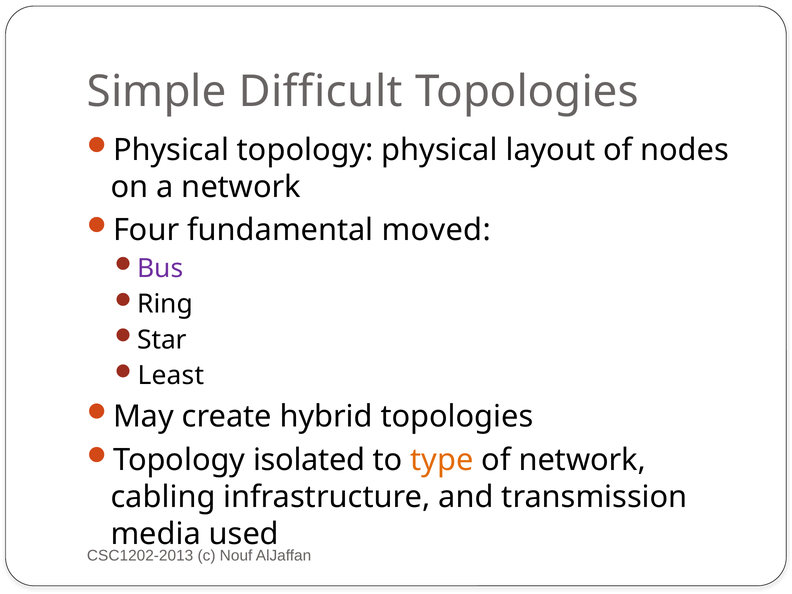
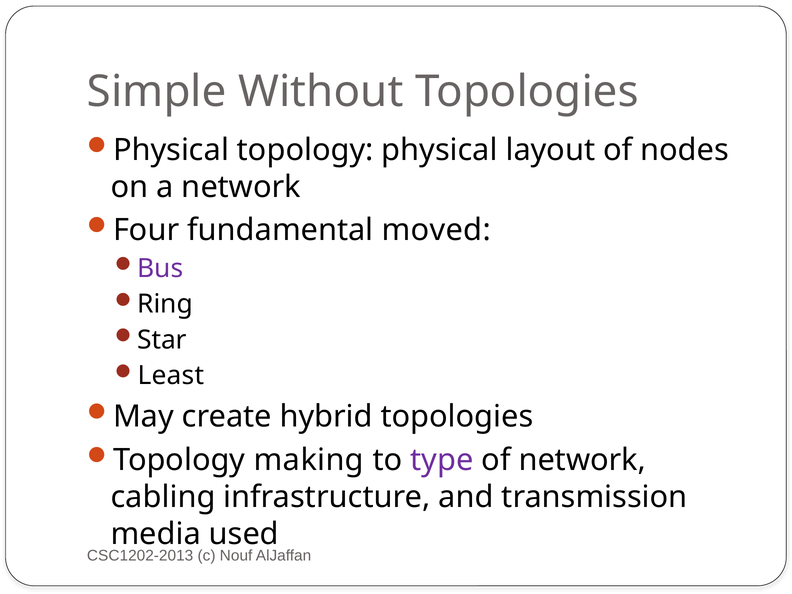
Difficult: Difficult -> Without
isolated: isolated -> making
type colour: orange -> purple
